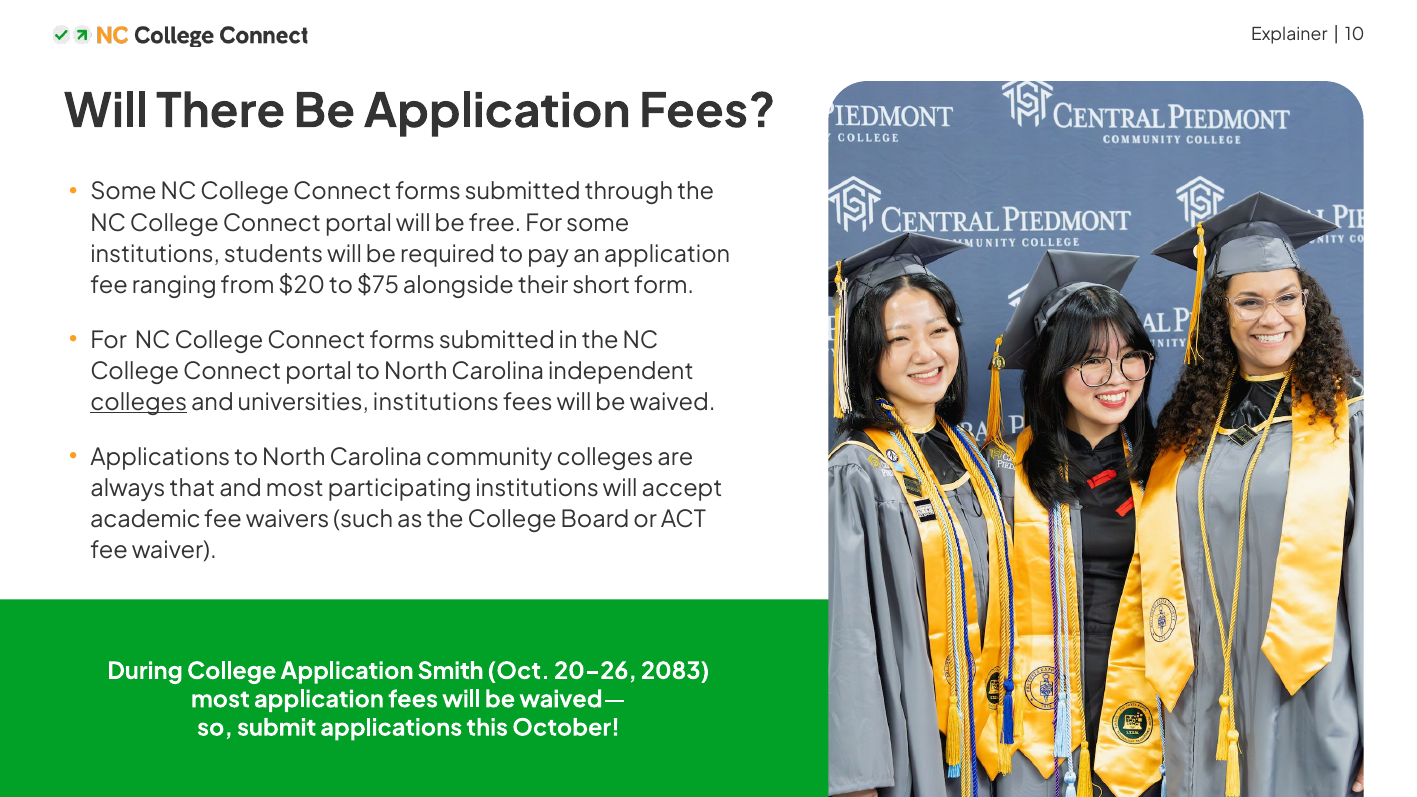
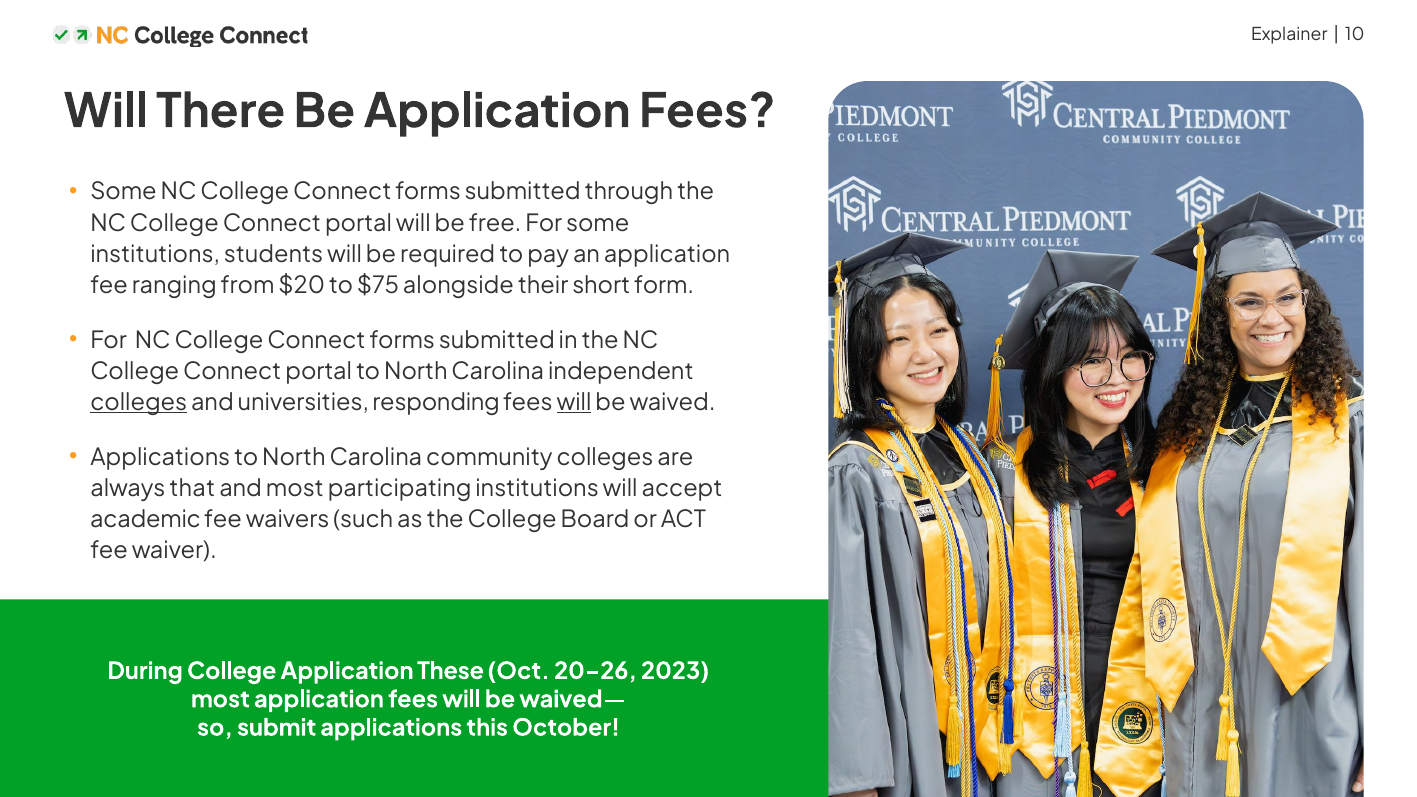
universities institutions: institutions -> responding
will at (574, 403) underline: none -> present
Smith: Smith -> These
2083: 2083 -> 2023
